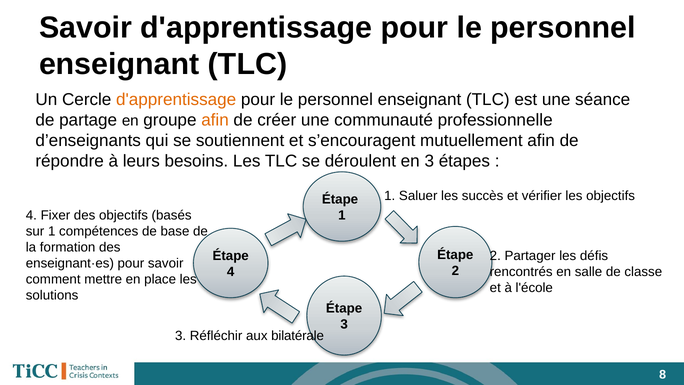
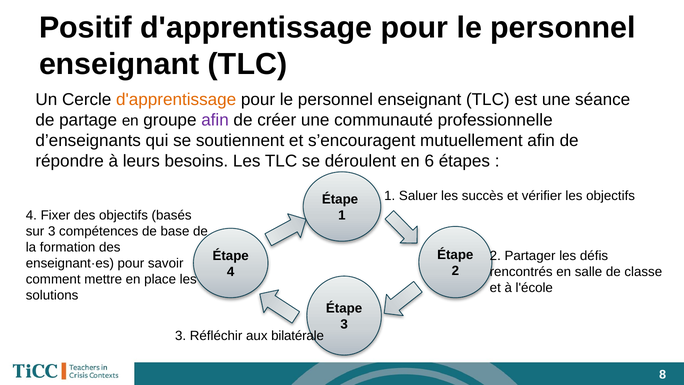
Savoir at (86, 28): Savoir -> Positif
afin at (215, 120) colour: orange -> purple
en 3: 3 -> 6
sur 1: 1 -> 3
